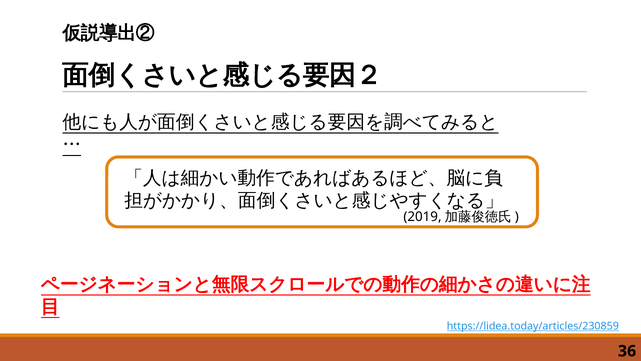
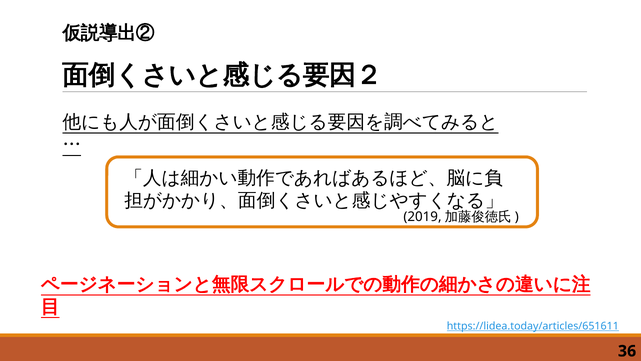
https://lidea.today/articles/230859: https://lidea.today/articles/230859 -> https://lidea.today/articles/651611
